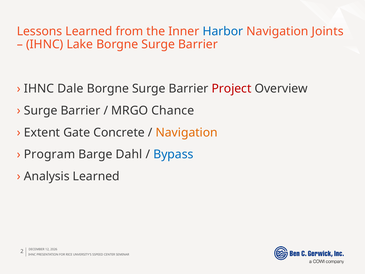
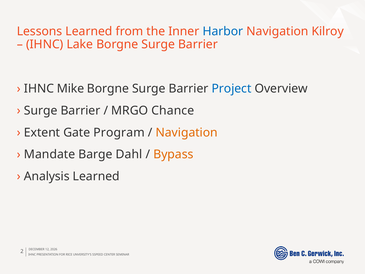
Joints: Joints -> Kilroy
Dale: Dale -> Mike
Project colour: red -> blue
Concrete: Concrete -> Program
Program: Program -> Mandate
Bypass colour: blue -> orange
